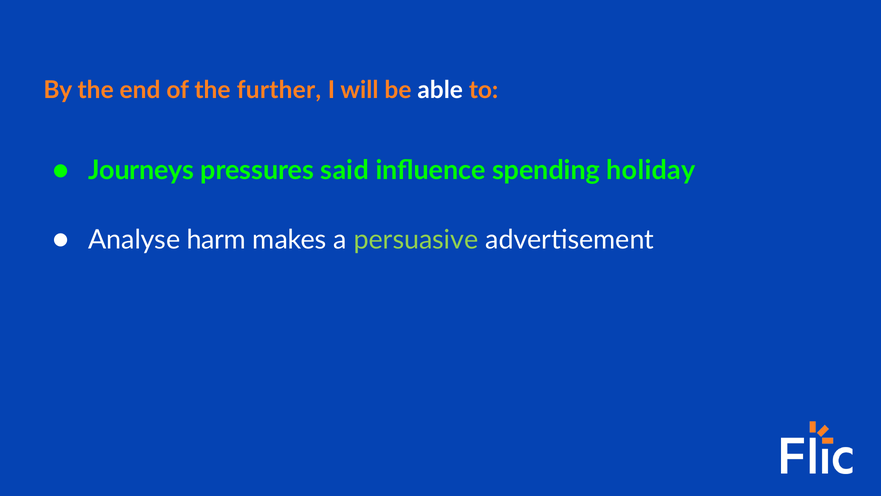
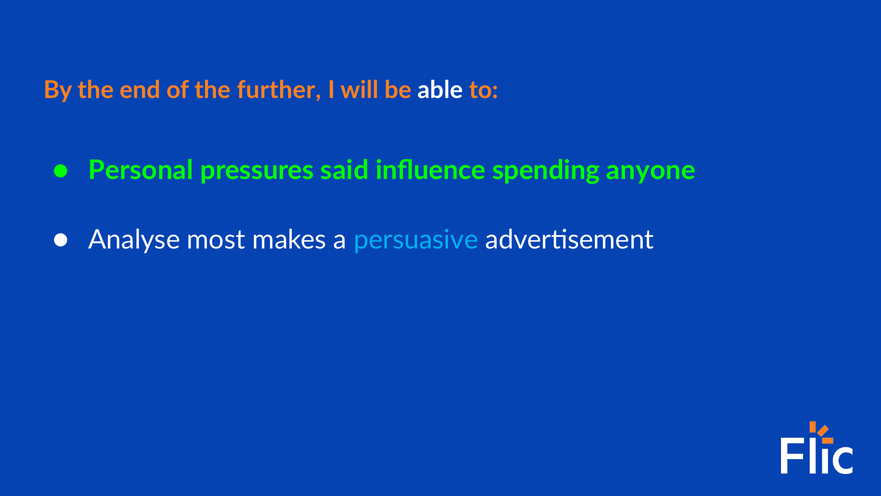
Journeys: Journeys -> Personal
holiday: holiday -> anyone
harm: harm -> most
persuasive colour: light green -> light blue
